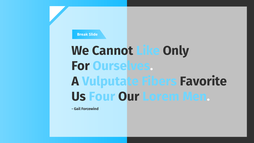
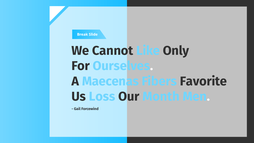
Vulputate: Vulputate -> Maecenas
Four: Four -> Loss
Lorem: Lorem -> Month
